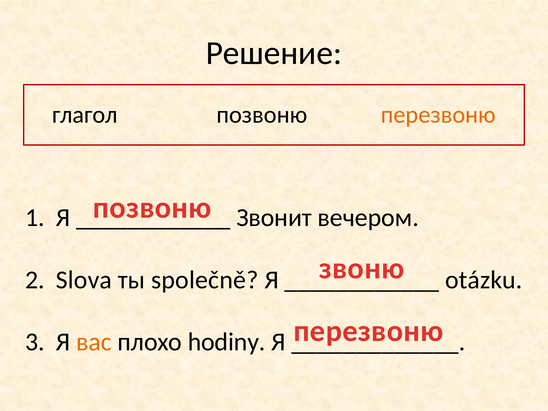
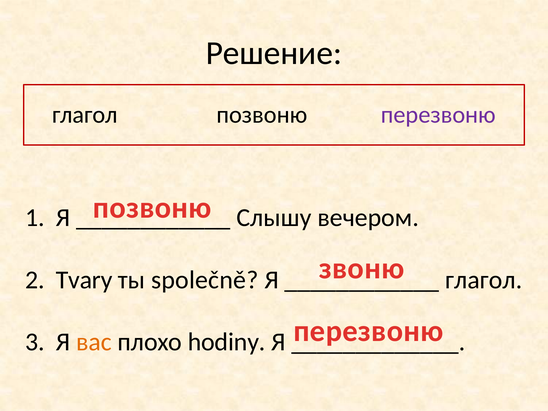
перезвоню at (438, 115) colour: orange -> purple
Звонит: Звонит -> Слышу
Slova: Slova -> Tvary
otázku at (484, 280): otázku -> глагол
